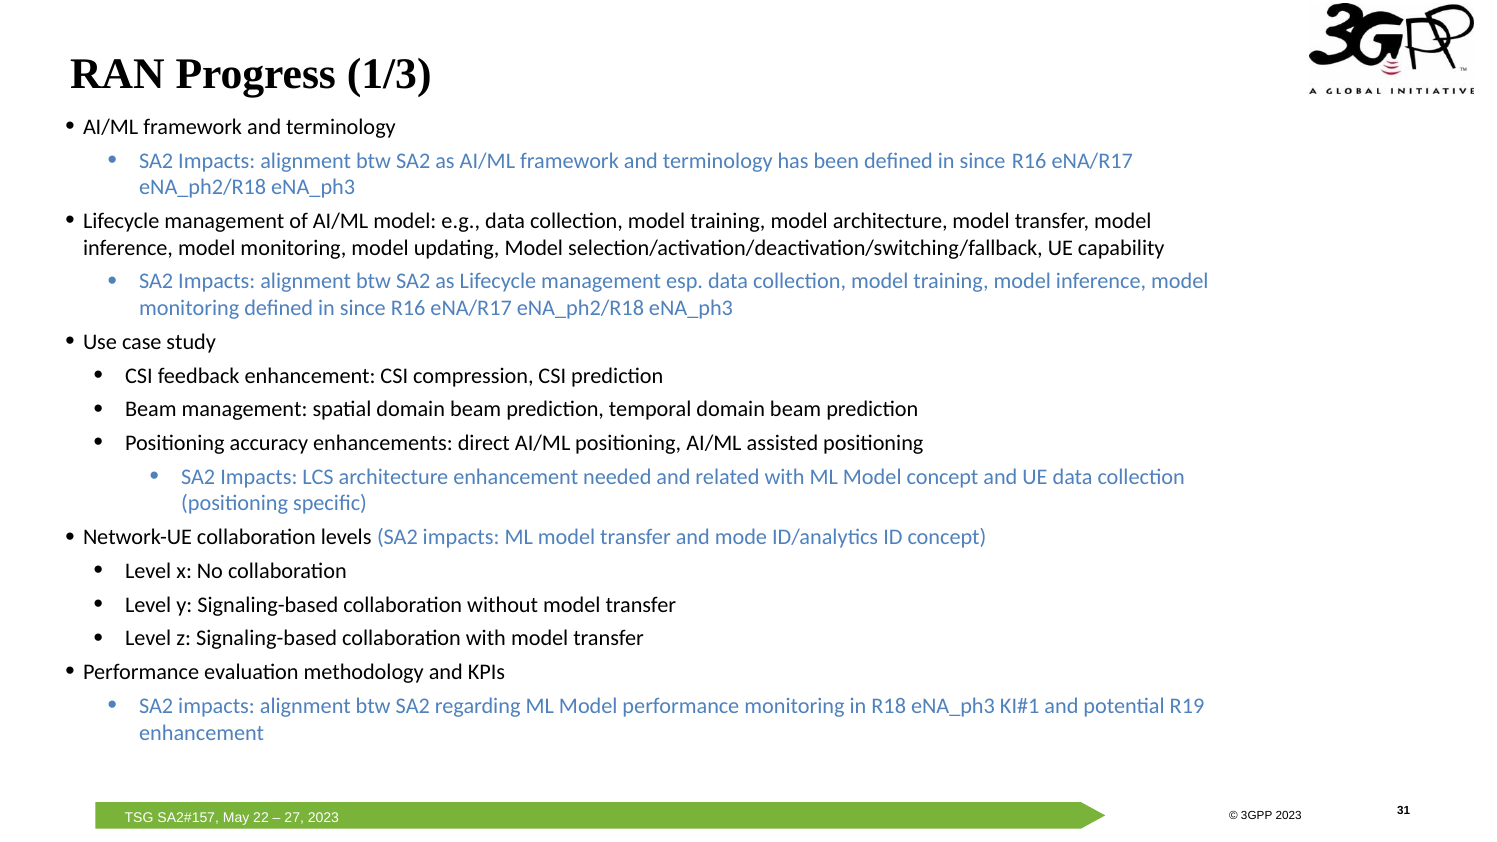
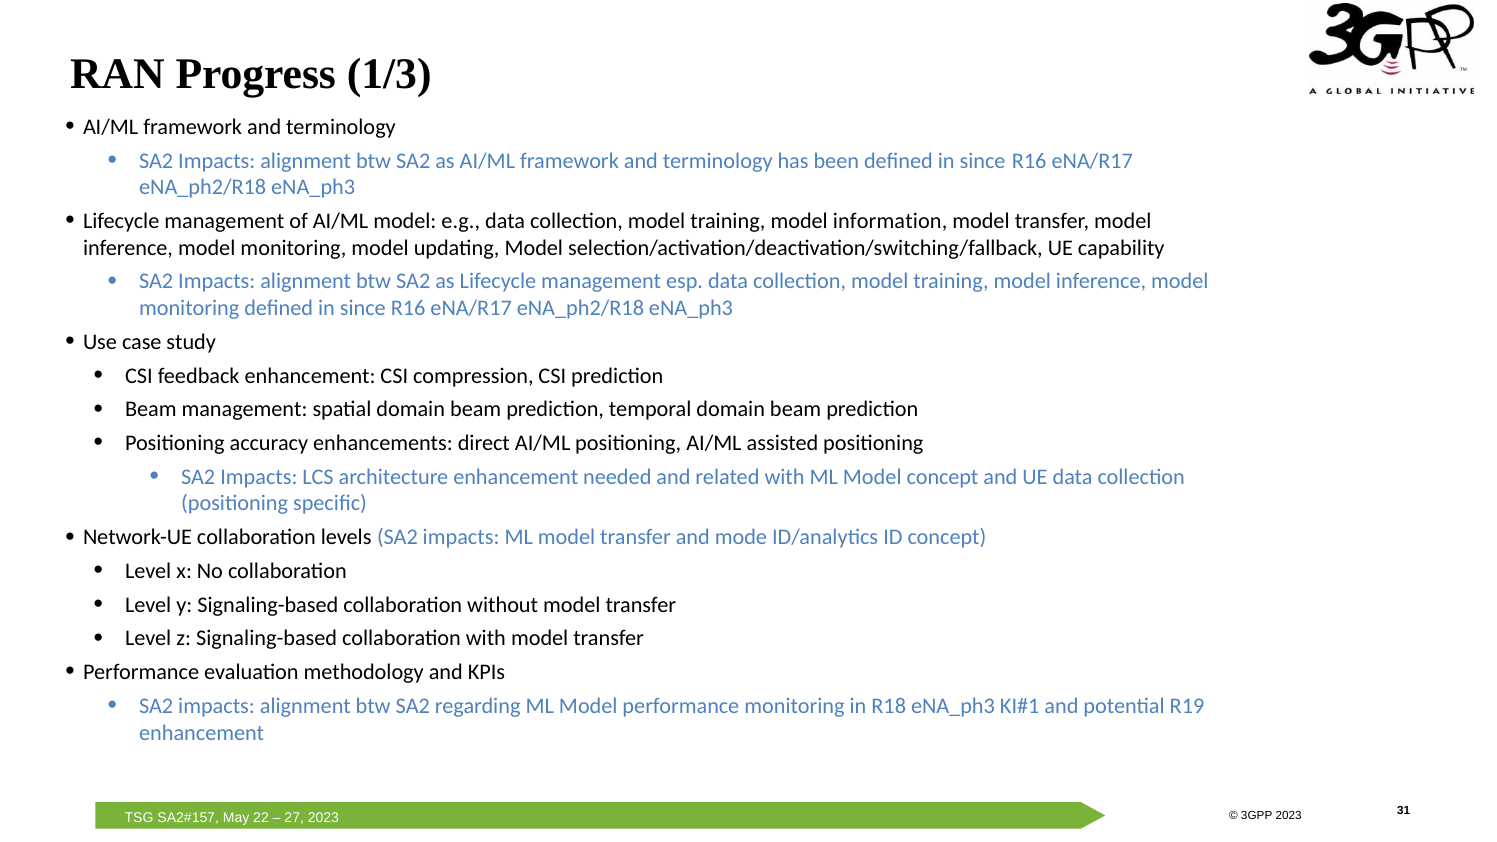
model architecture: architecture -> information
